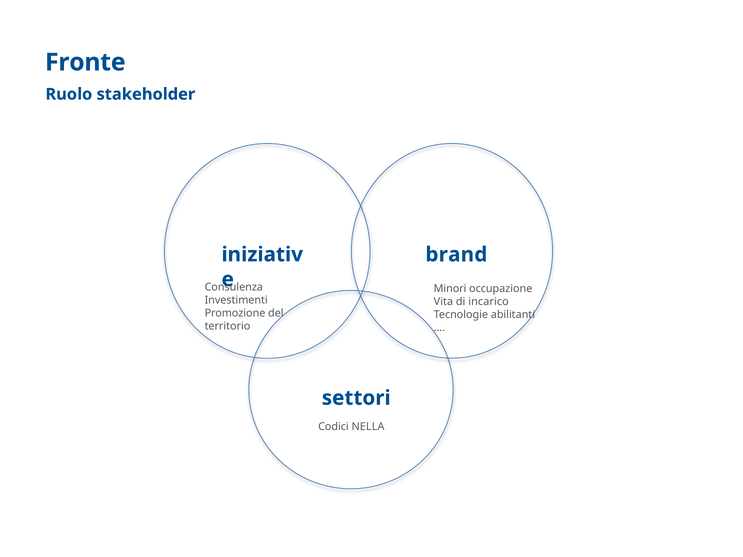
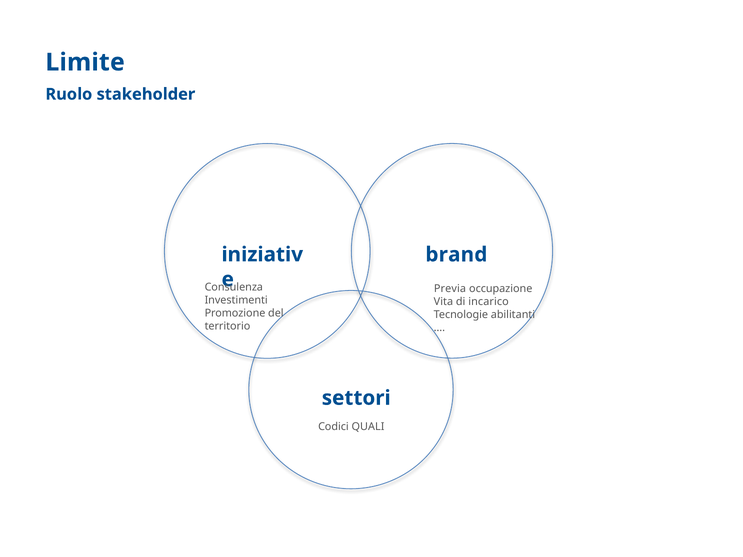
Fronte: Fronte -> Limite
Minori: Minori -> Previa
NELLA: NELLA -> QUALI
